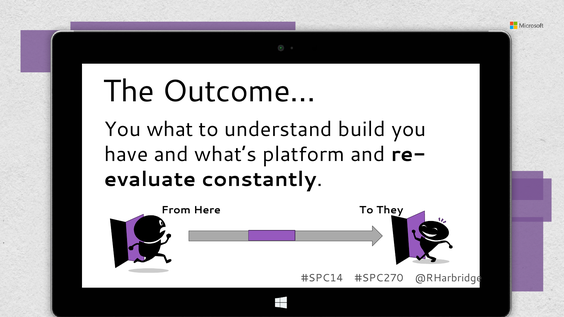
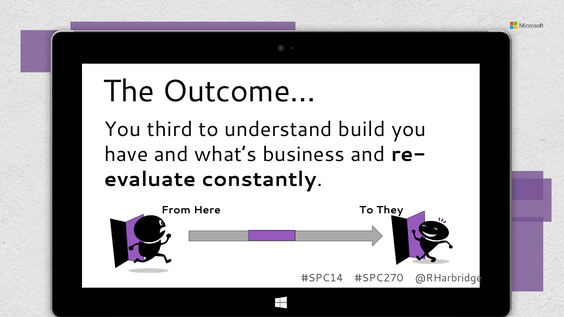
what: what -> third
platform: platform -> business
